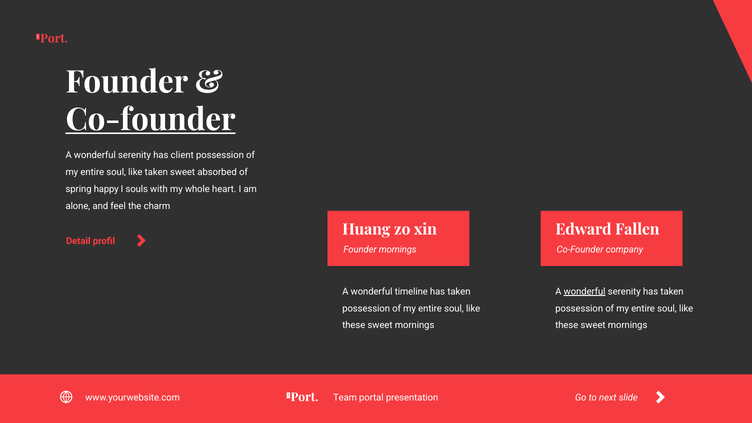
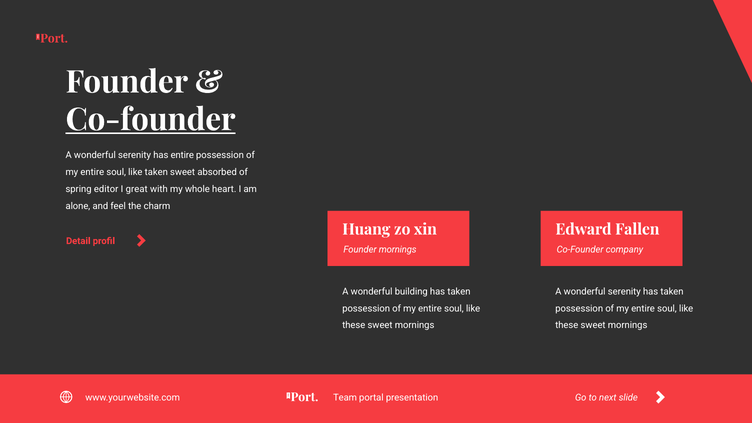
has client: client -> entire
happy: happy -> editor
souls: souls -> great
timeline: timeline -> building
wonderful at (585, 291) underline: present -> none
